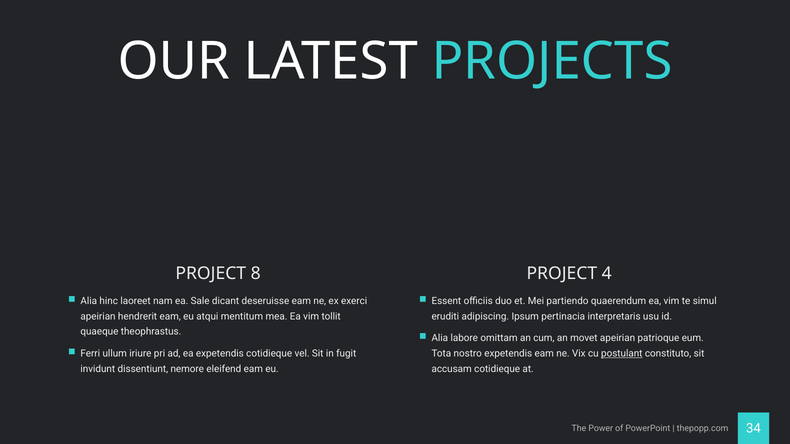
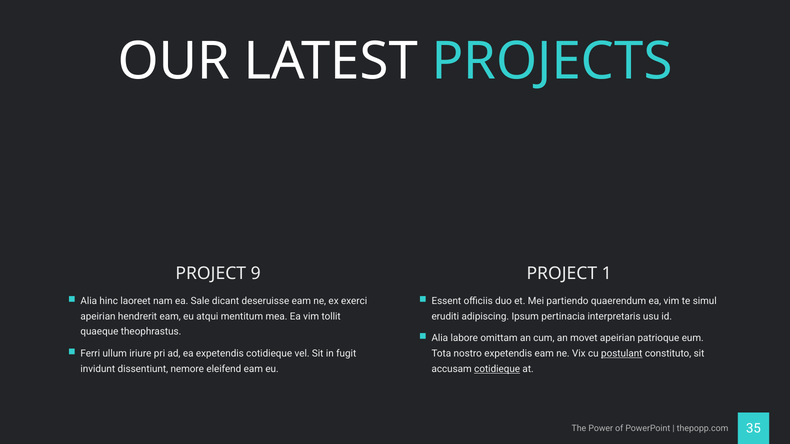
8: 8 -> 9
4: 4 -> 1
cotidieque at (497, 369) underline: none -> present
34: 34 -> 35
